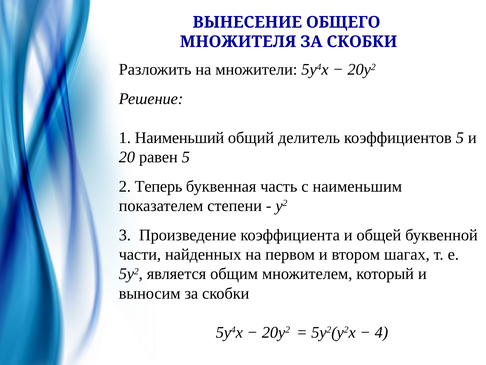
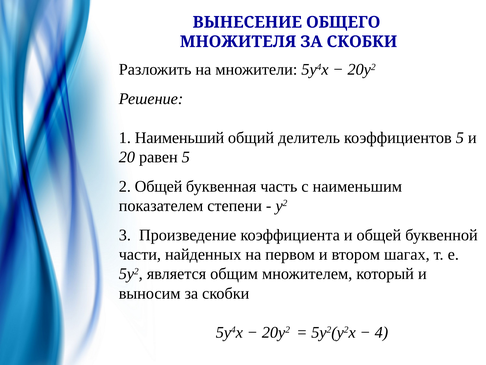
2 Теперь: Теперь -> Общей
